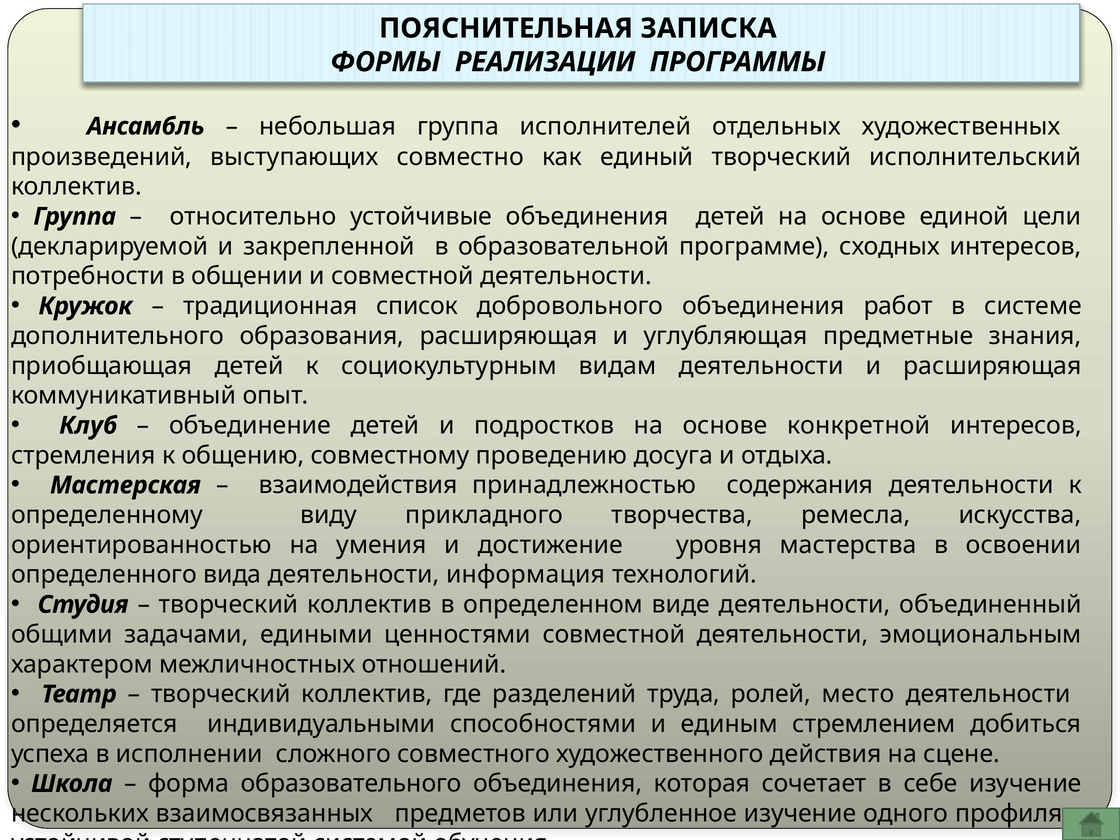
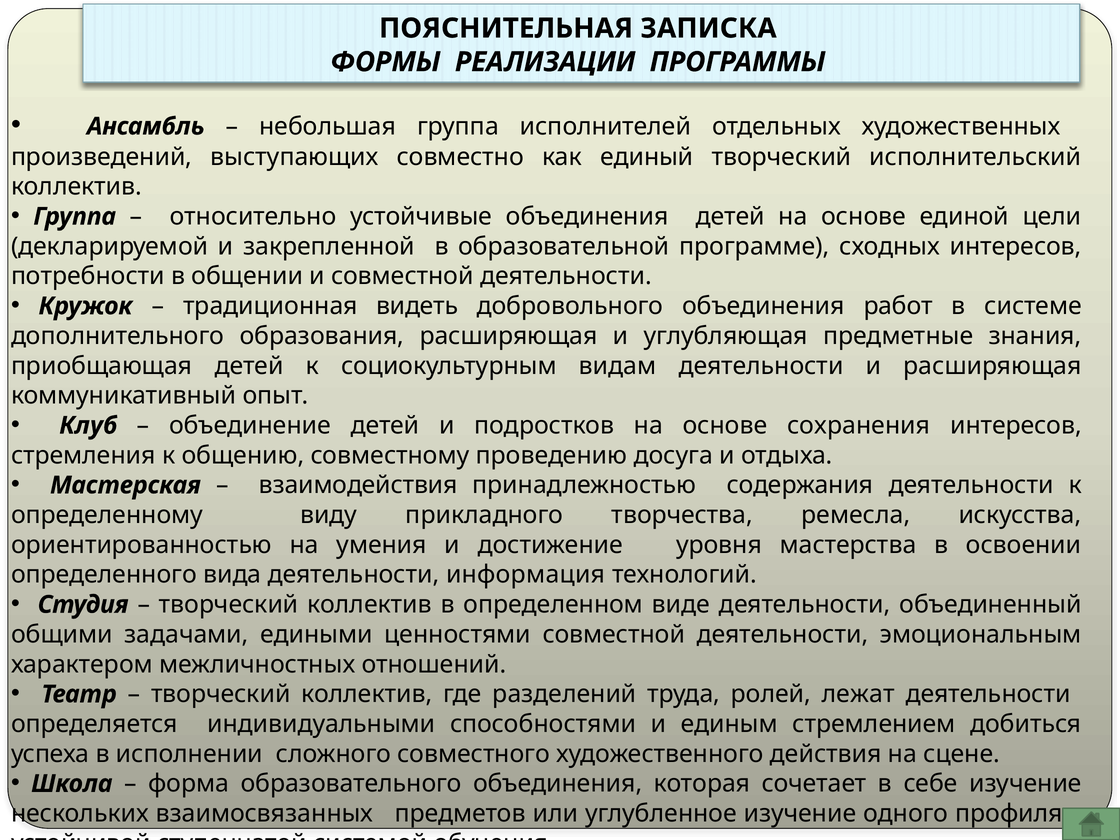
список: список -> видеть
конкретной: конкретной -> сохранения
место: место -> лежат
